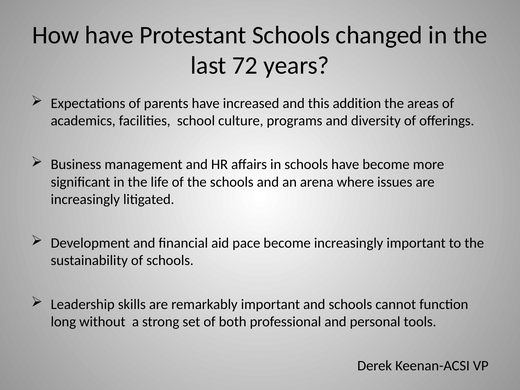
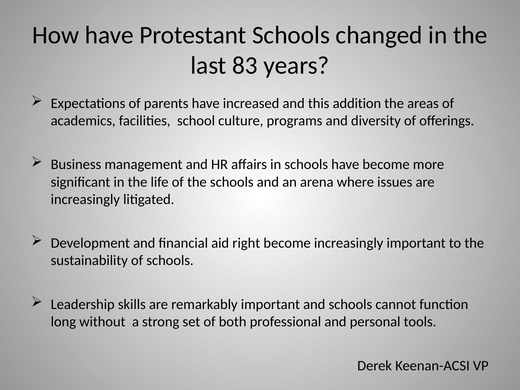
72: 72 -> 83
pace: pace -> right
